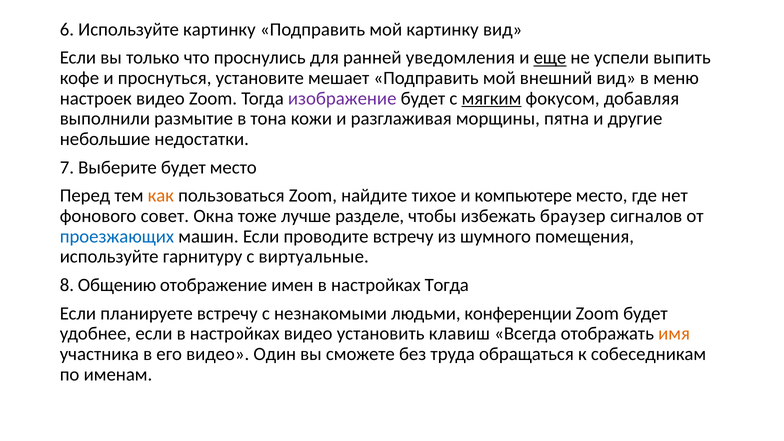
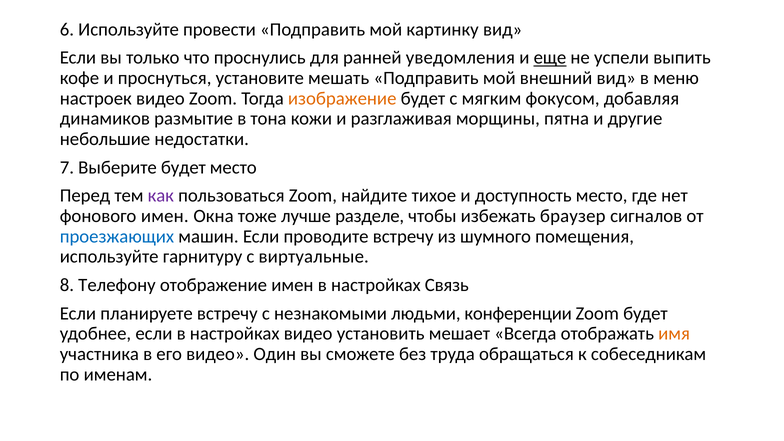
Используйте картинку: картинку -> провести
мешает: мешает -> мешать
изображение colour: purple -> orange
мягким underline: present -> none
выполнили: выполнили -> динамиков
как colour: orange -> purple
компьютере: компьютере -> доступность
фонового совет: совет -> имен
Общению: Общению -> Телефону
настройках Тогда: Тогда -> Связь
клавиш: клавиш -> мешает
